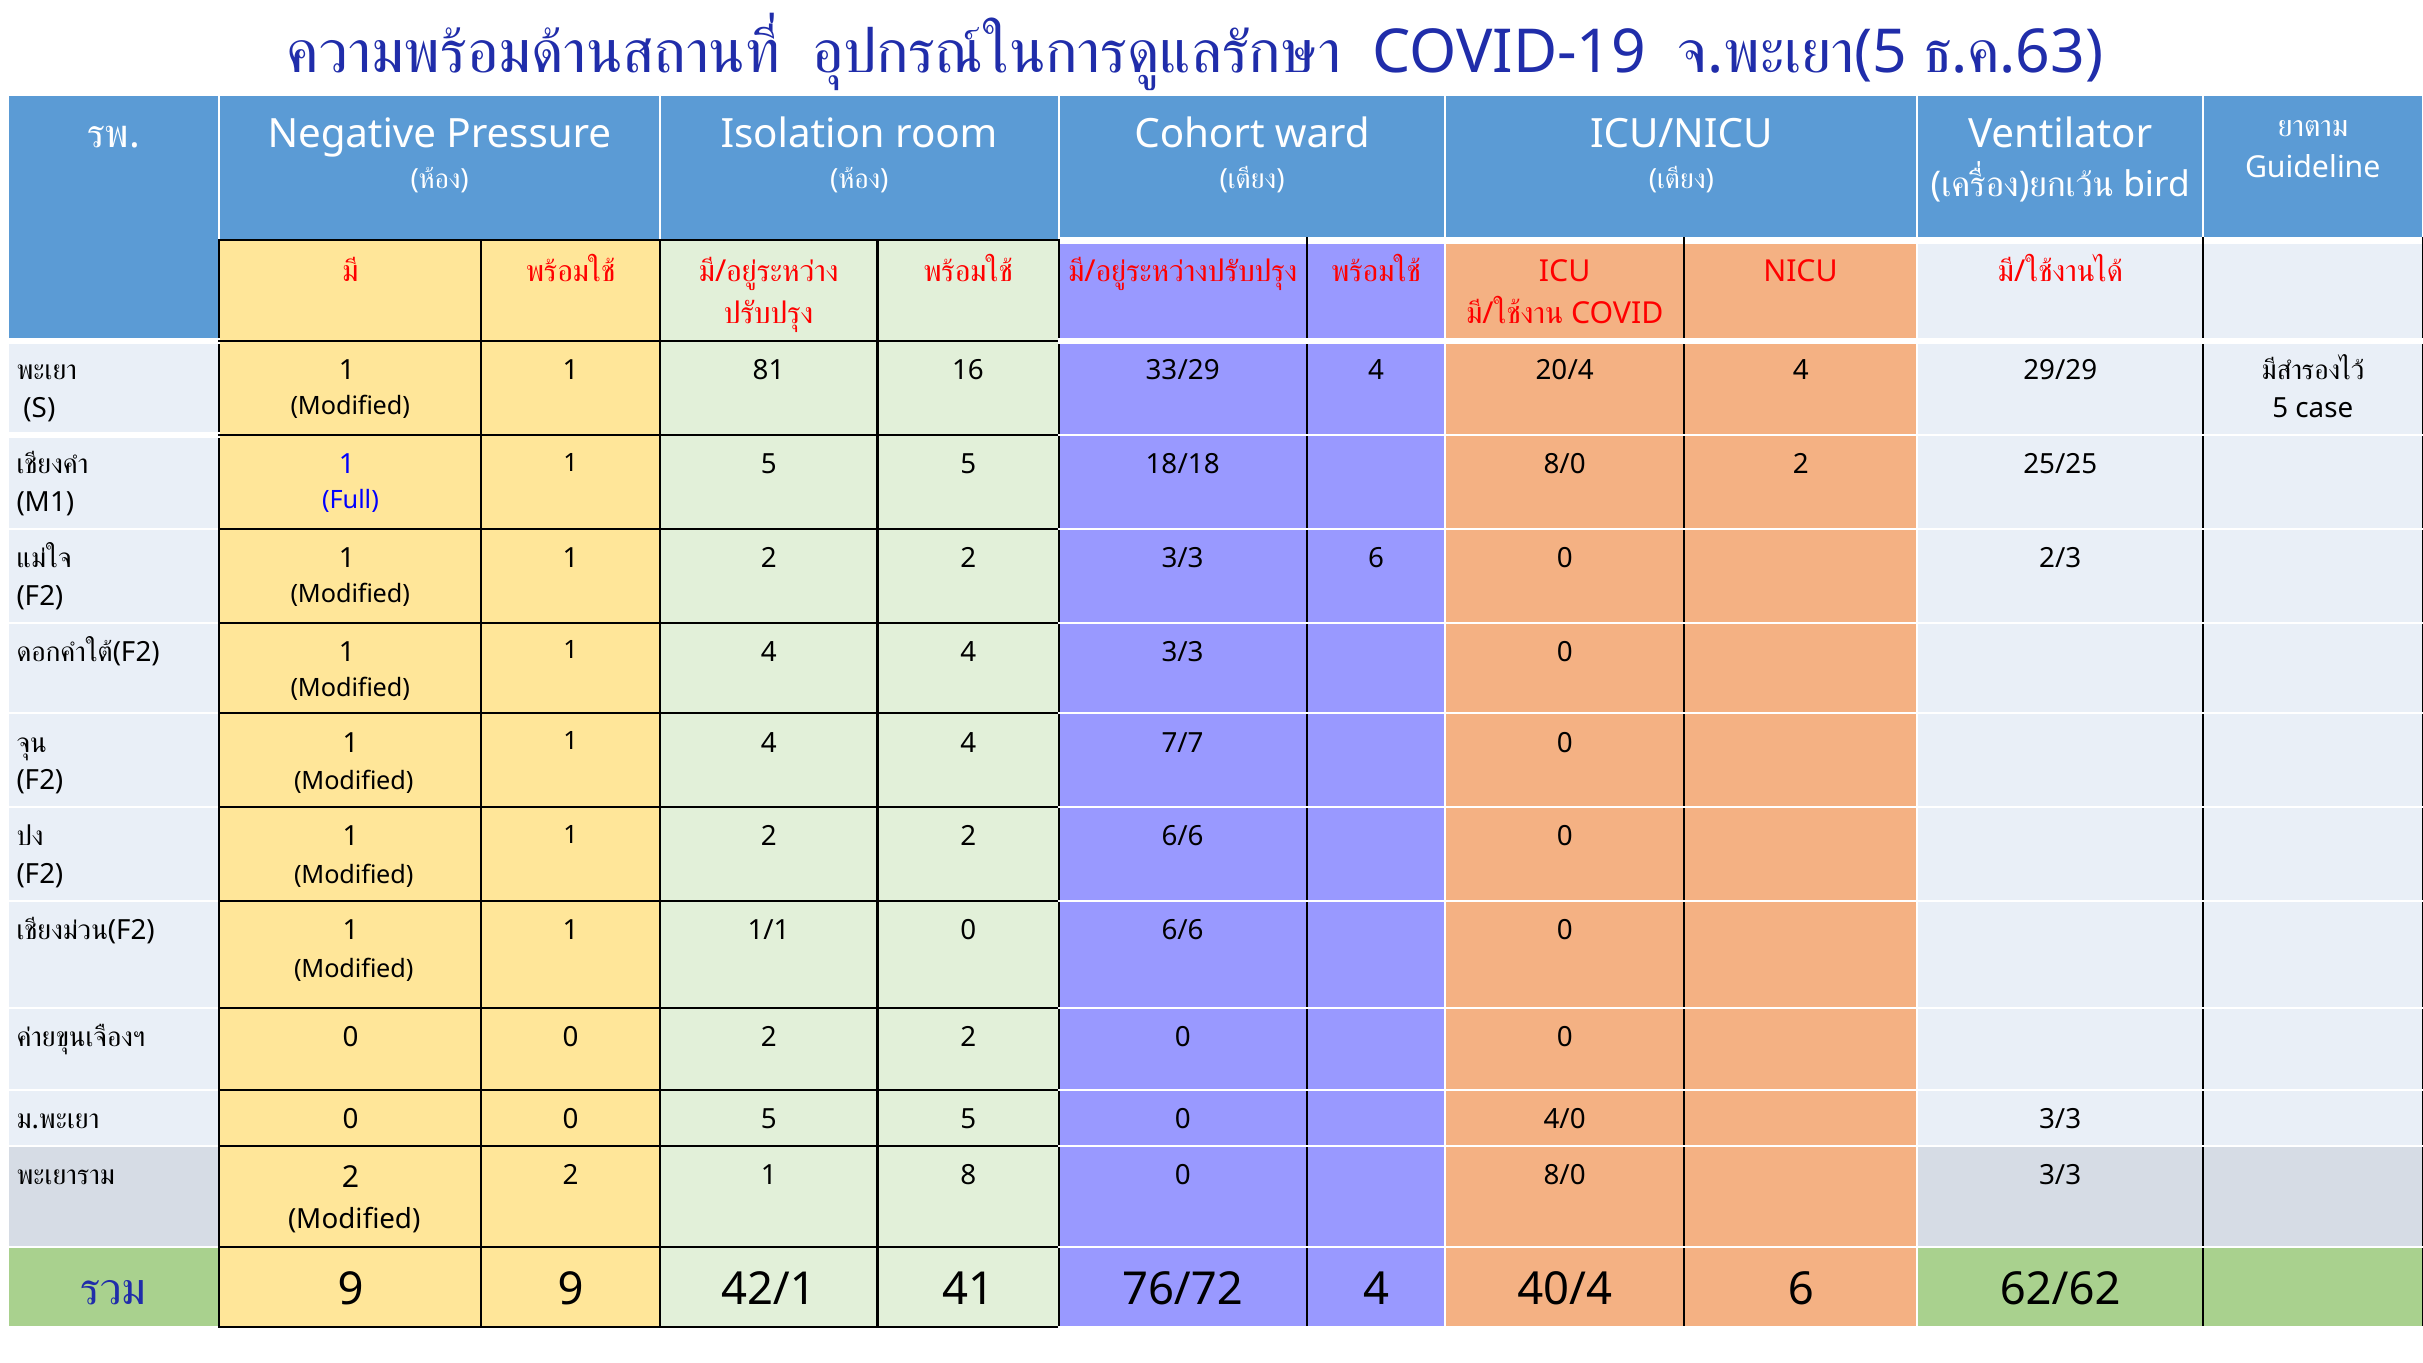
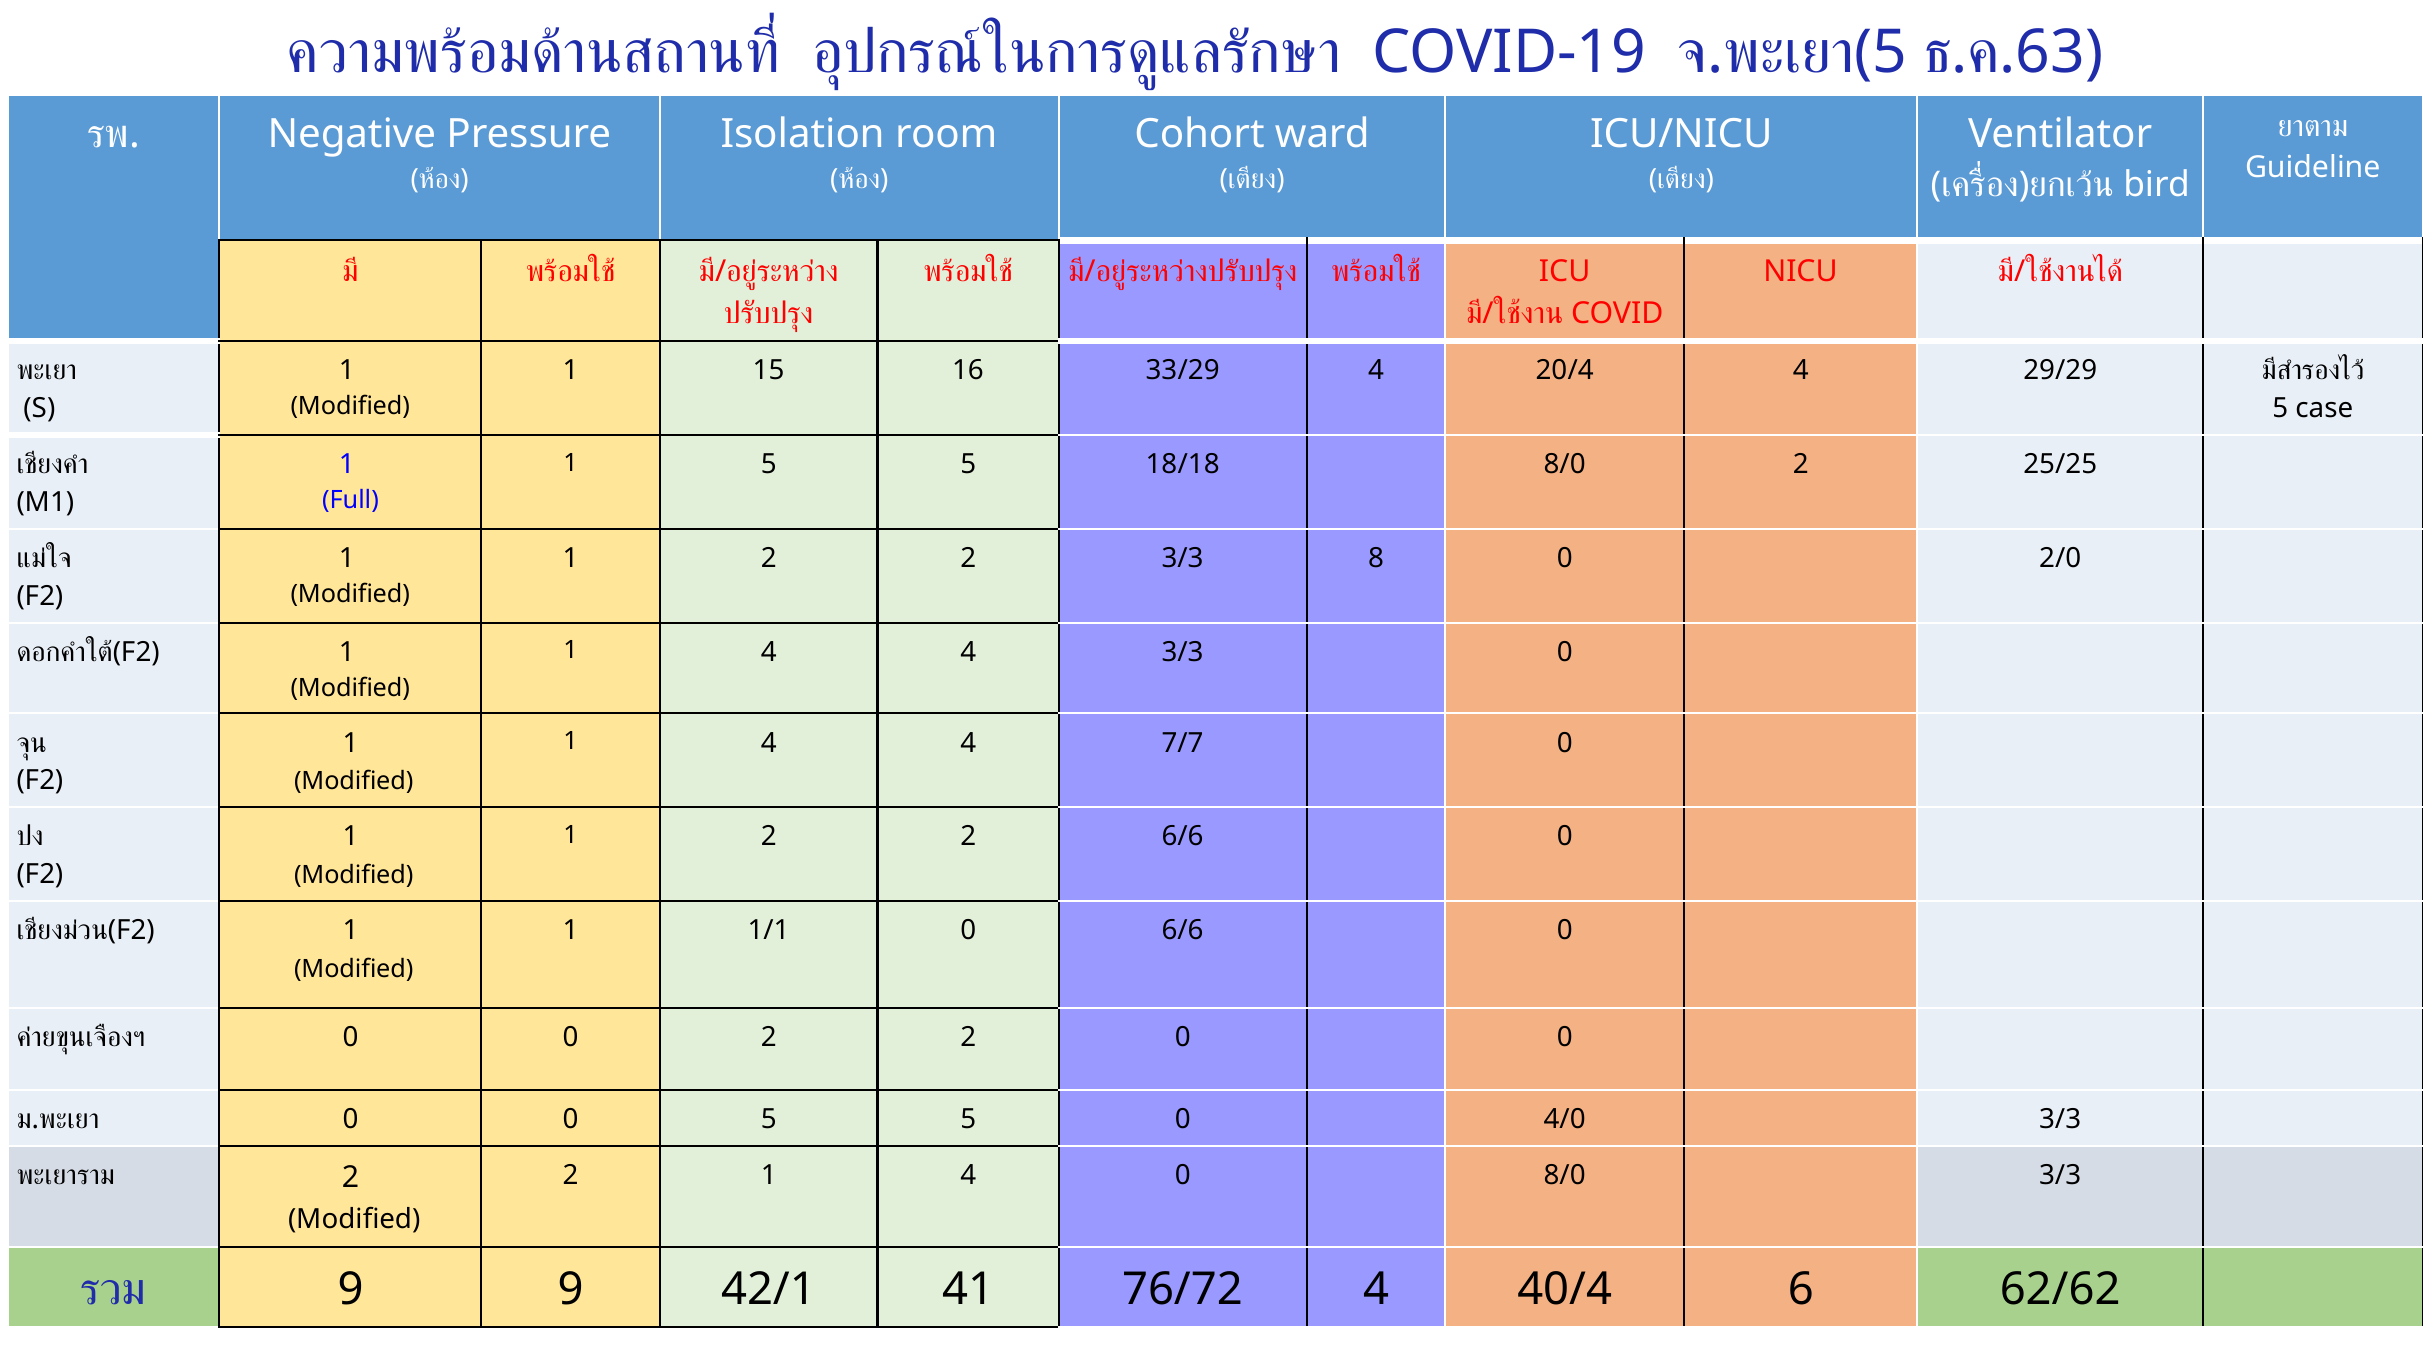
81: 81 -> 15
3/3 6: 6 -> 8
2/3: 2/3 -> 2/0
2 1 8: 8 -> 4
